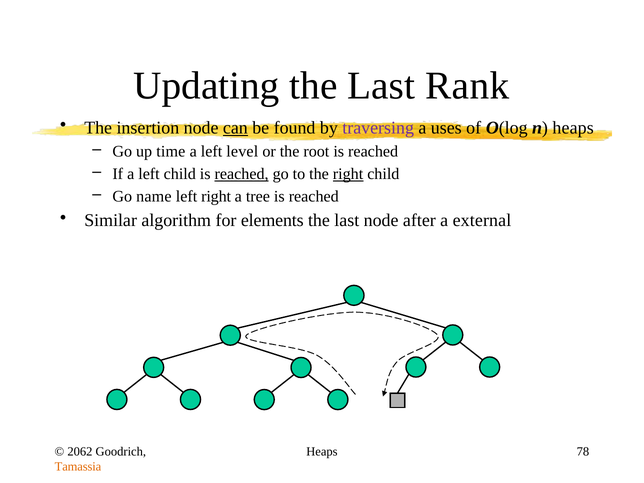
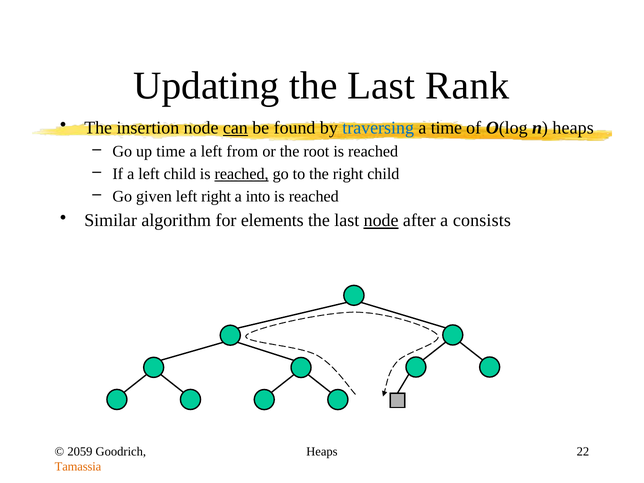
traversing colour: purple -> blue
a uses: uses -> time
level: level -> from
right at (348, 174) underline: present -> none
name: name -> given
tree: tree -> into
node at (381, 221) underline: none -> present
external: external -> consists
2062: 2062 -> 2059
78: 78 -> 22
